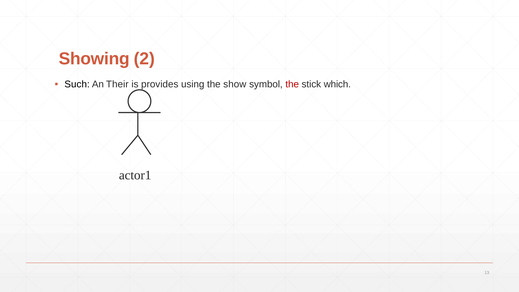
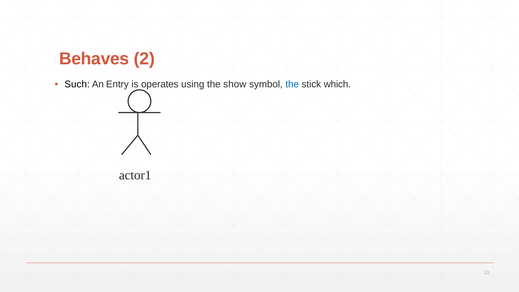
Showing: Showing -> Behaves
Their: Their -> Entry
provides: provides -> operates
the at (292, 84) colour: red -> blue
